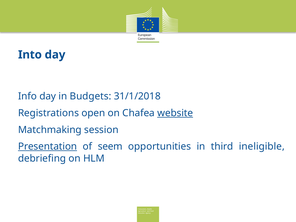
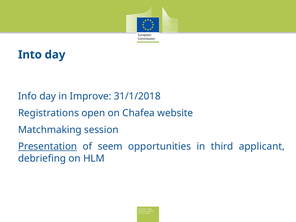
Budgets: Budgets -> Improve
website underline: present -> none
ineligible: ineligible -> applicant
